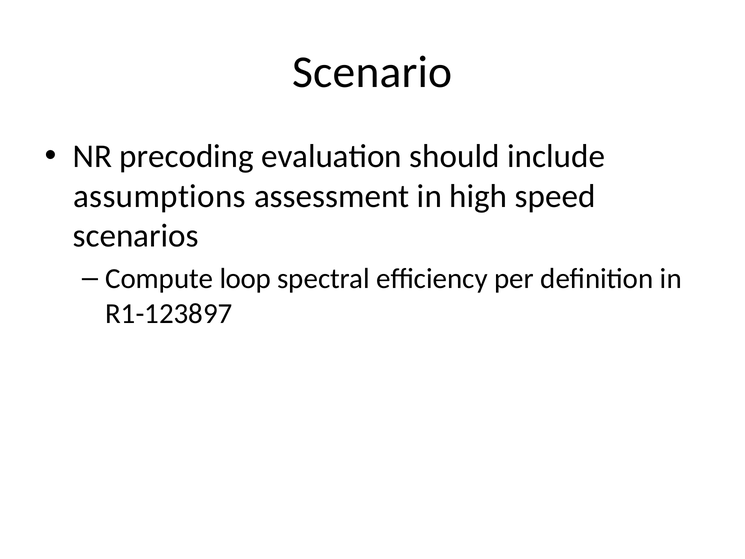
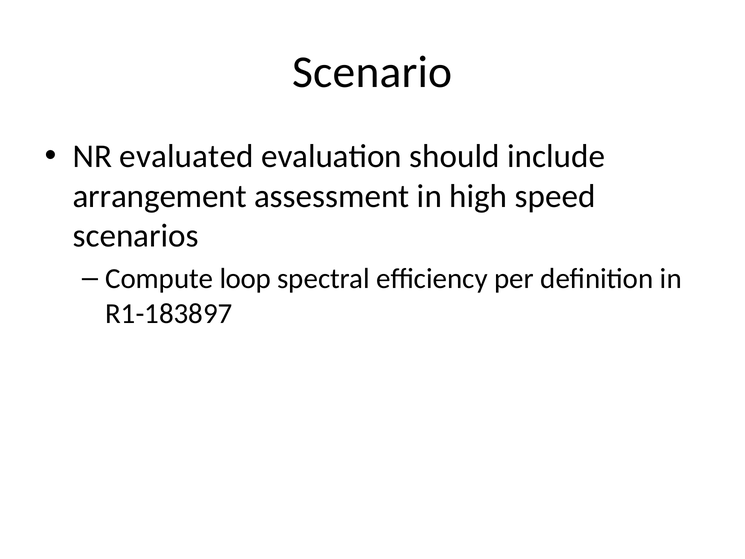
precoding: precoding -> evaluated
assumptions: assumptions -> arrangement
R1-123897: R1-123897 -> R1-183897
